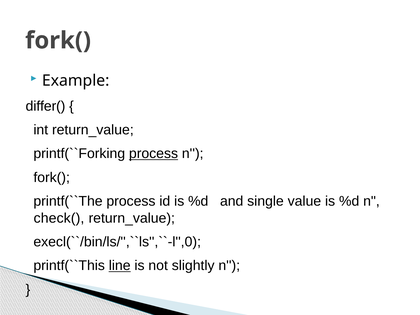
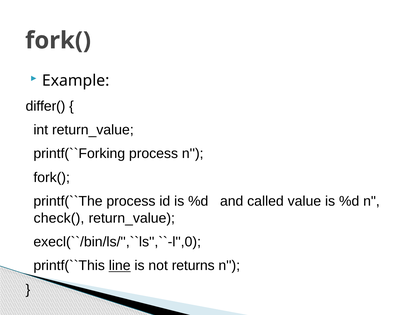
process at (154, 154) underline: present -> none
single: single -> called
slightly: slightly -> returns
